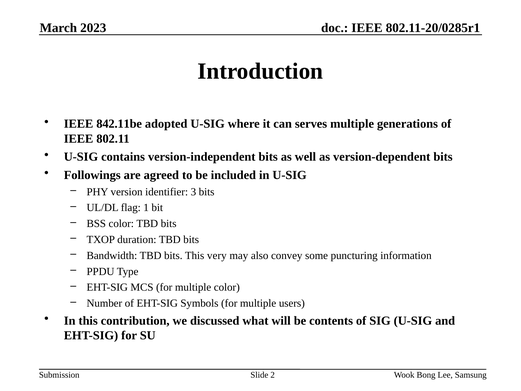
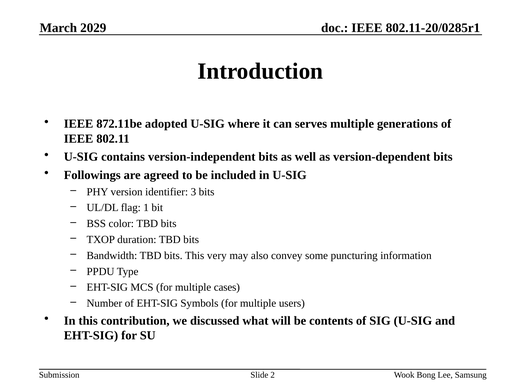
2023: 2023 -> 2029
842.11be: 842.11be -> 872.11be
multiple color: color -> cases
